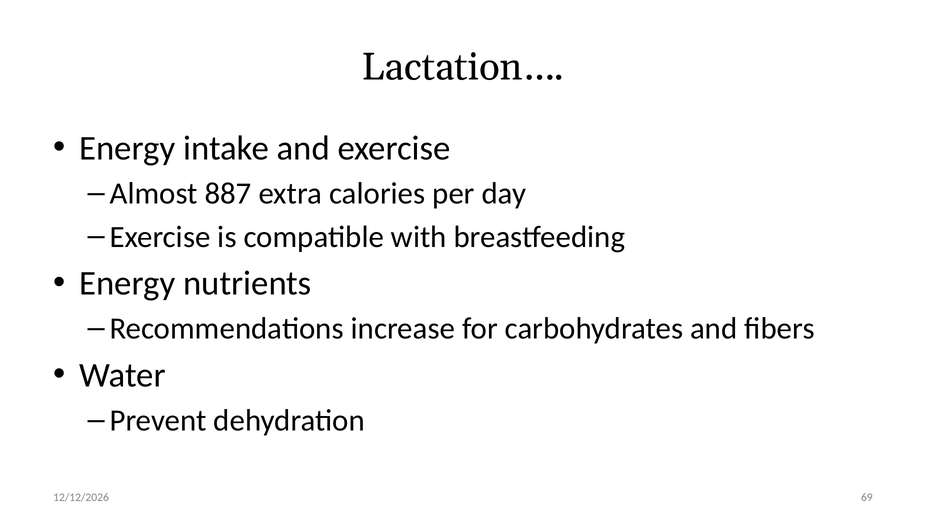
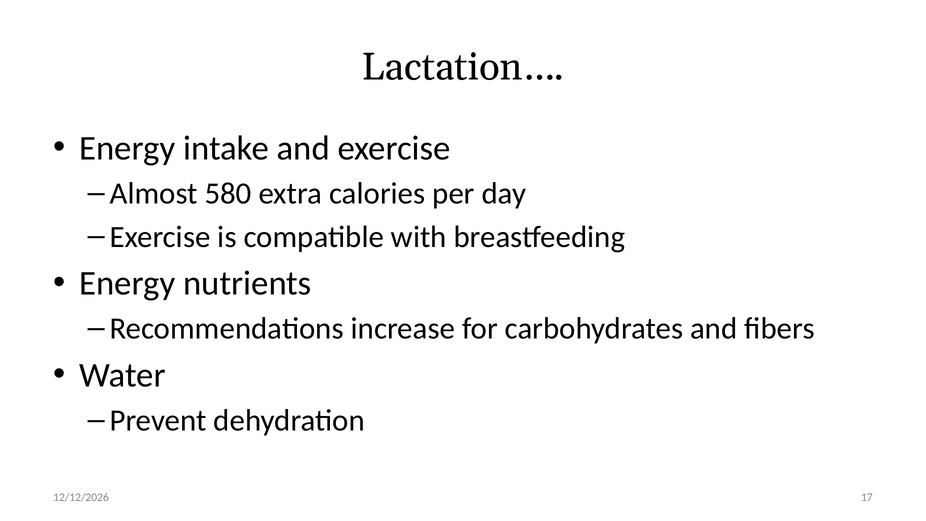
887: 887 -> 580
69: 69 -> 17
